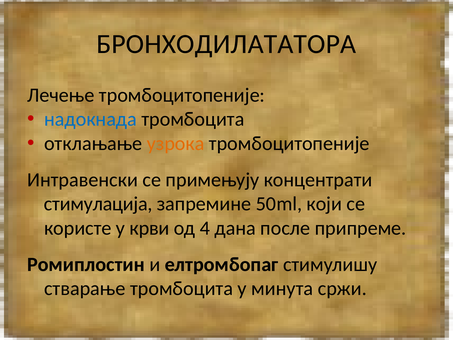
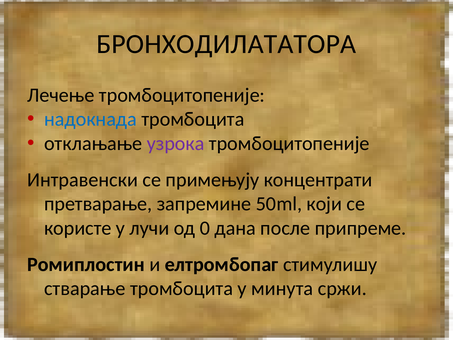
узрока colour: orange -> purple
стимулација: стимулација -> претварање
крви: крви -> лучи
4: 4 -> 0
